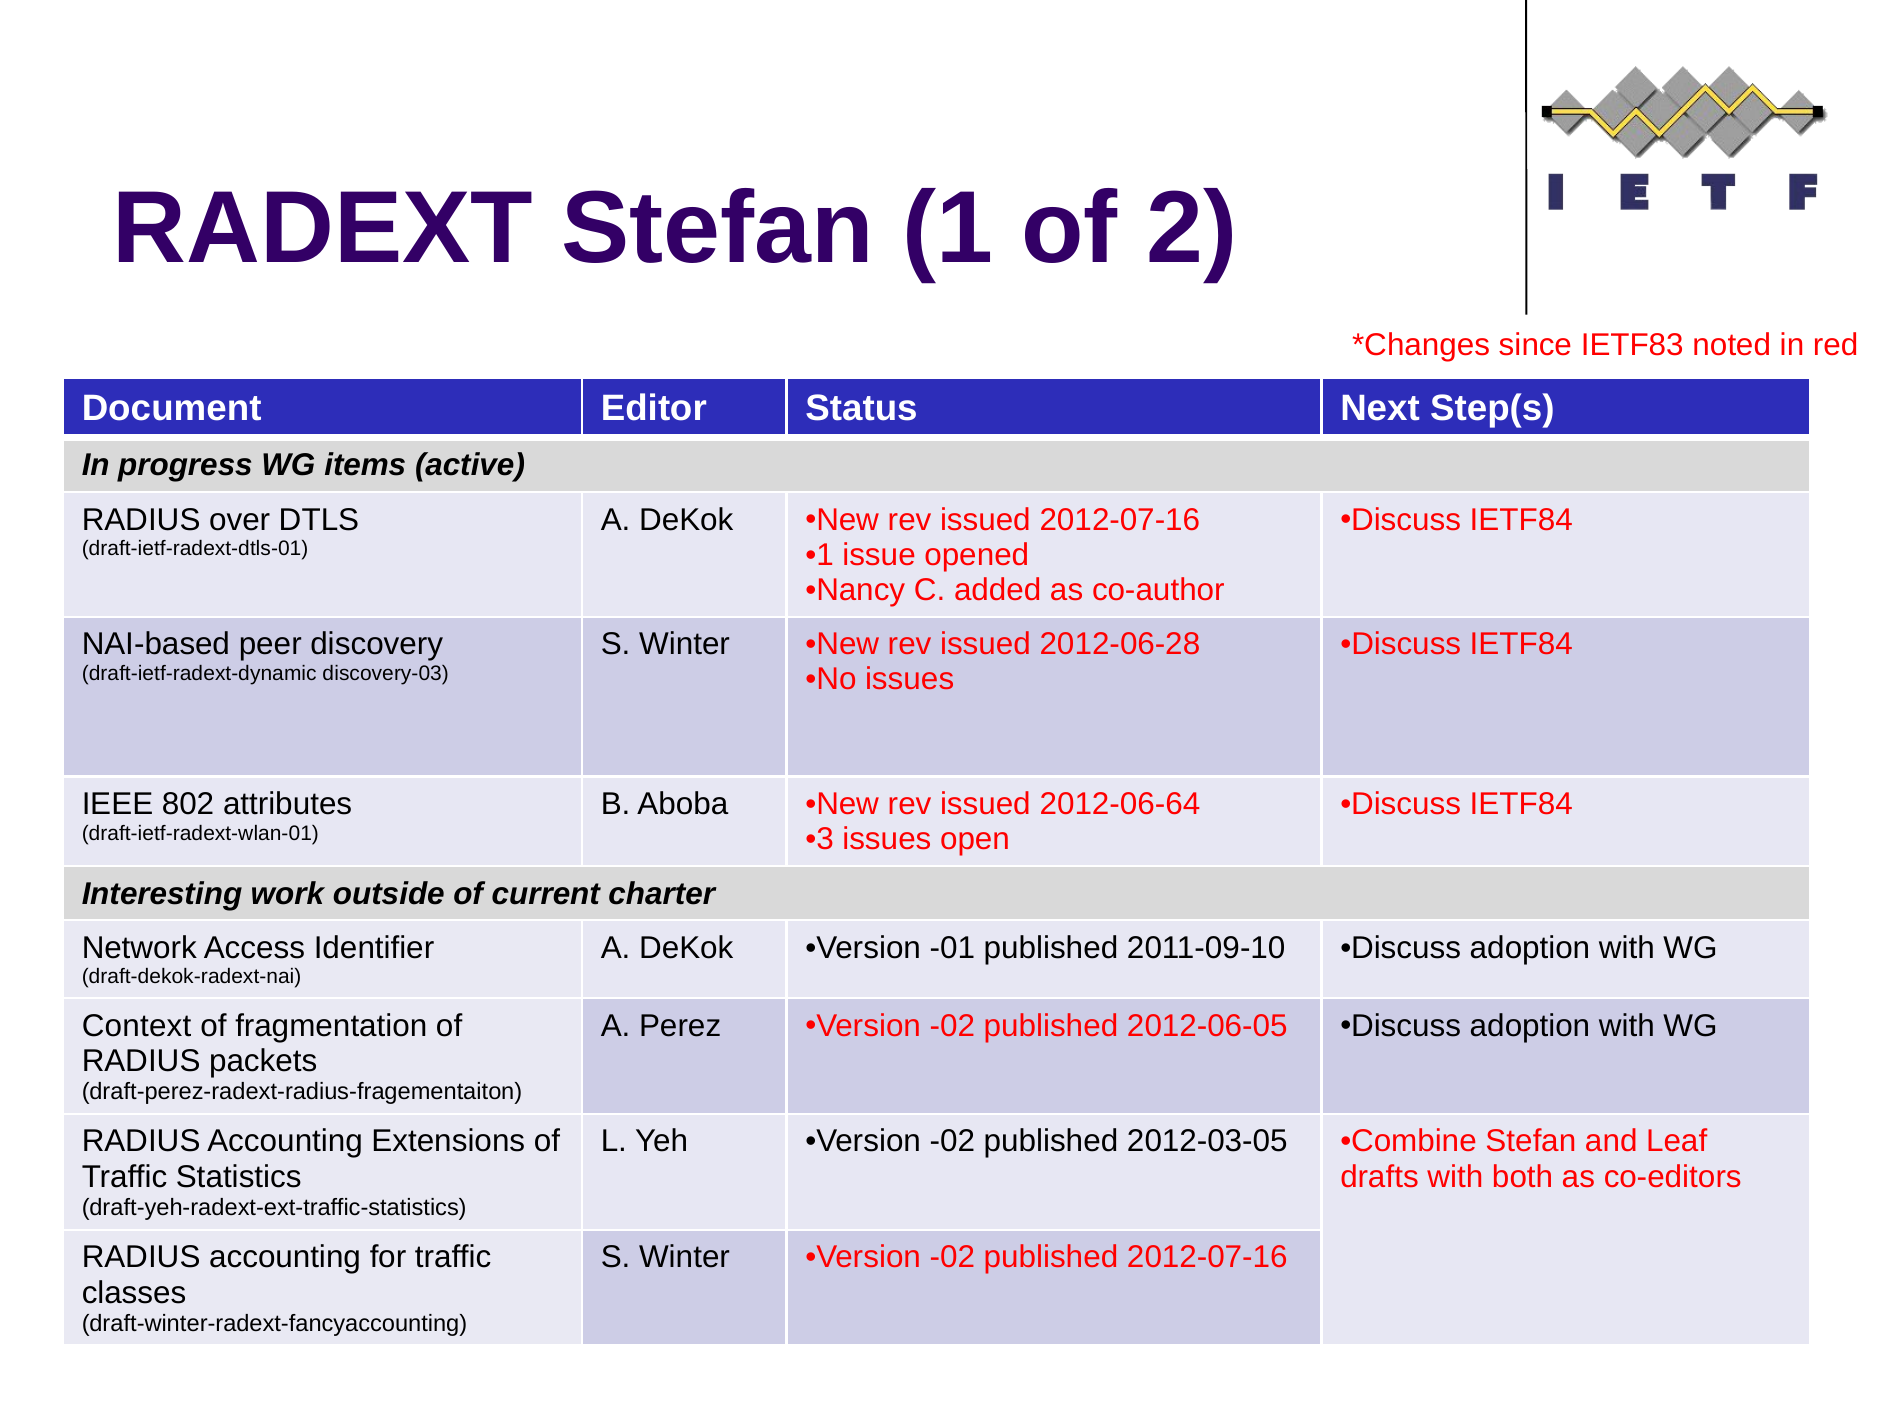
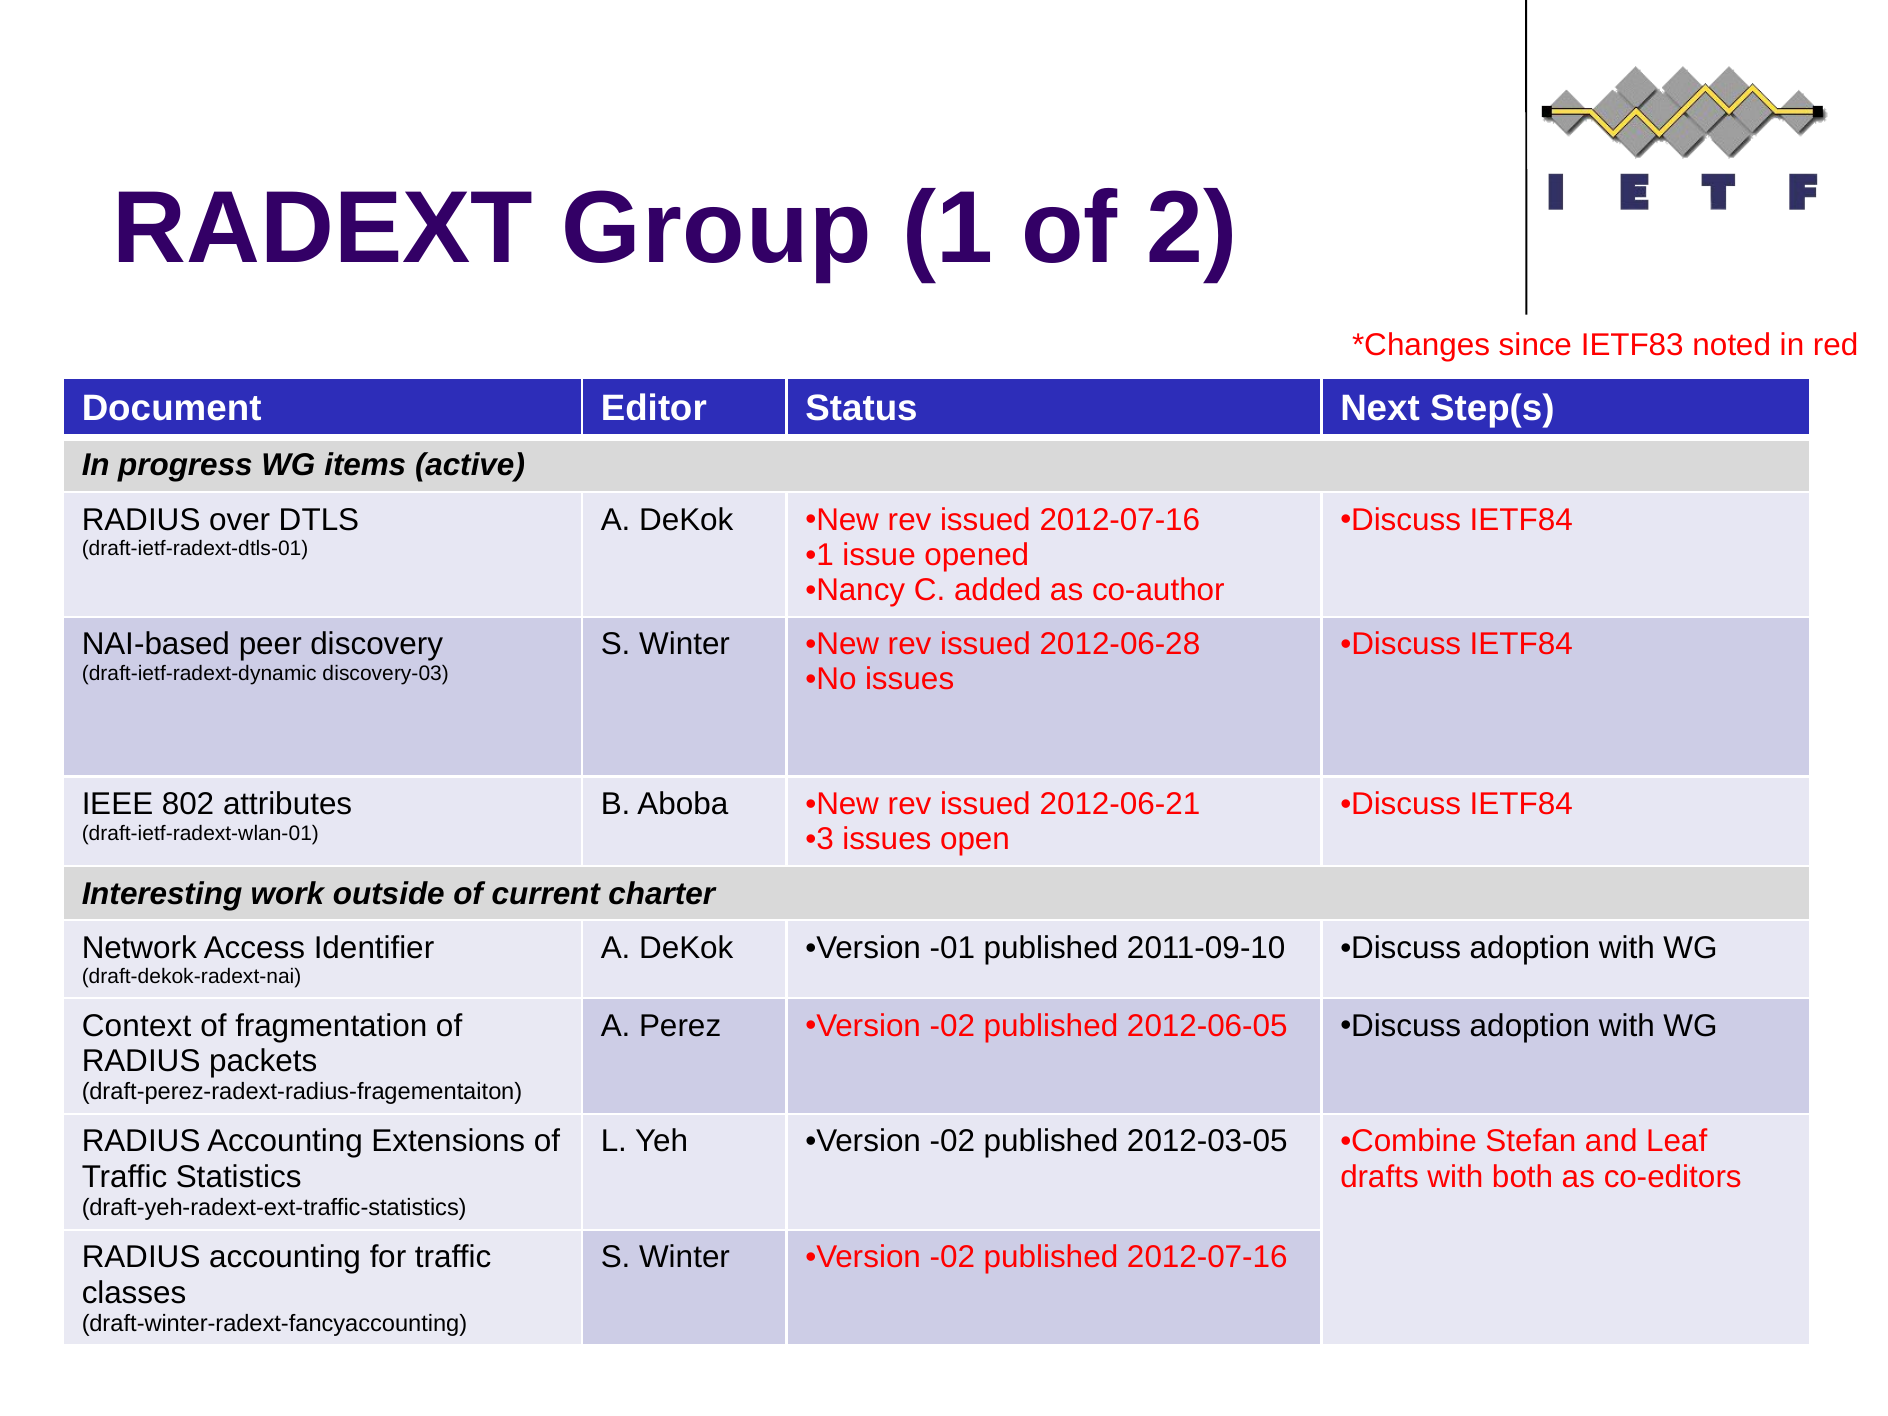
RADEXT Stefan: Stefan -> Group
2012-06-64: 2012-06-64 -> 2012-06-21
